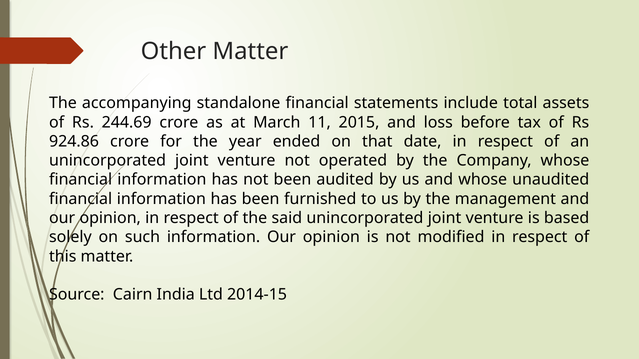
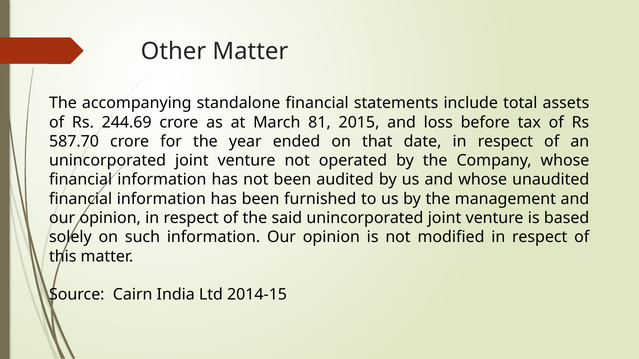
11: 11 -> 81
924.86: 924.86 -> 587.70
